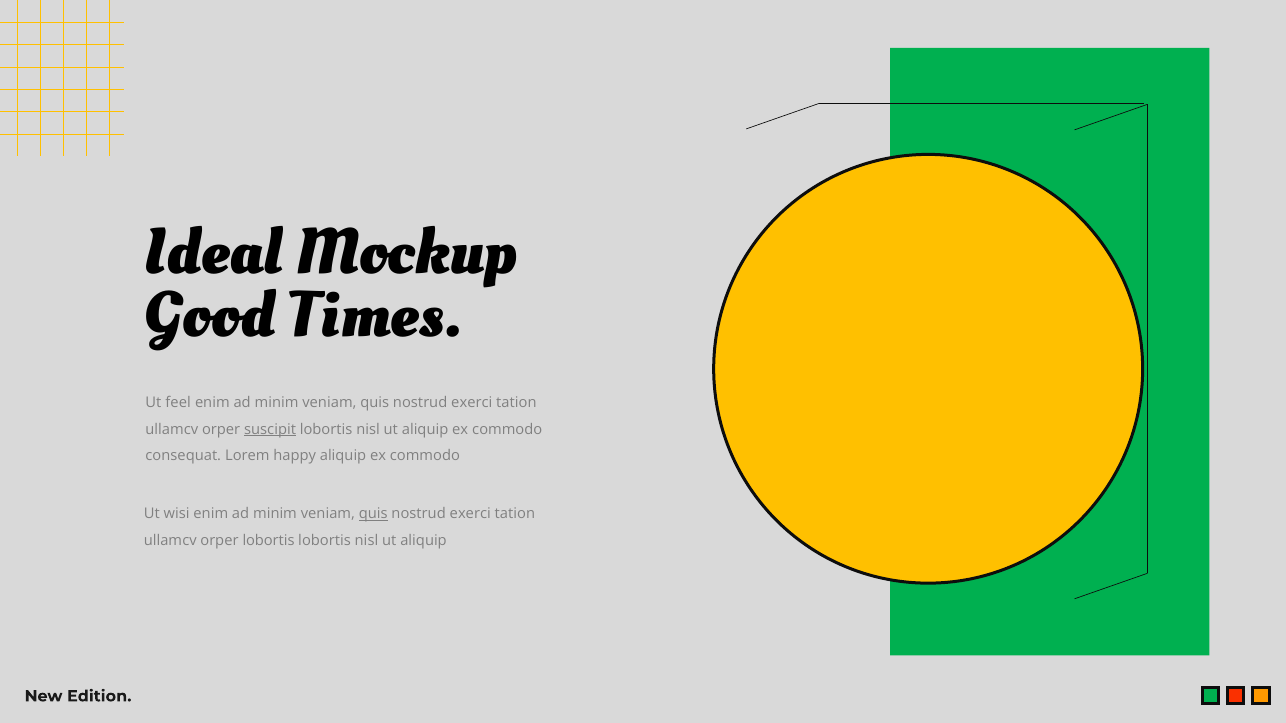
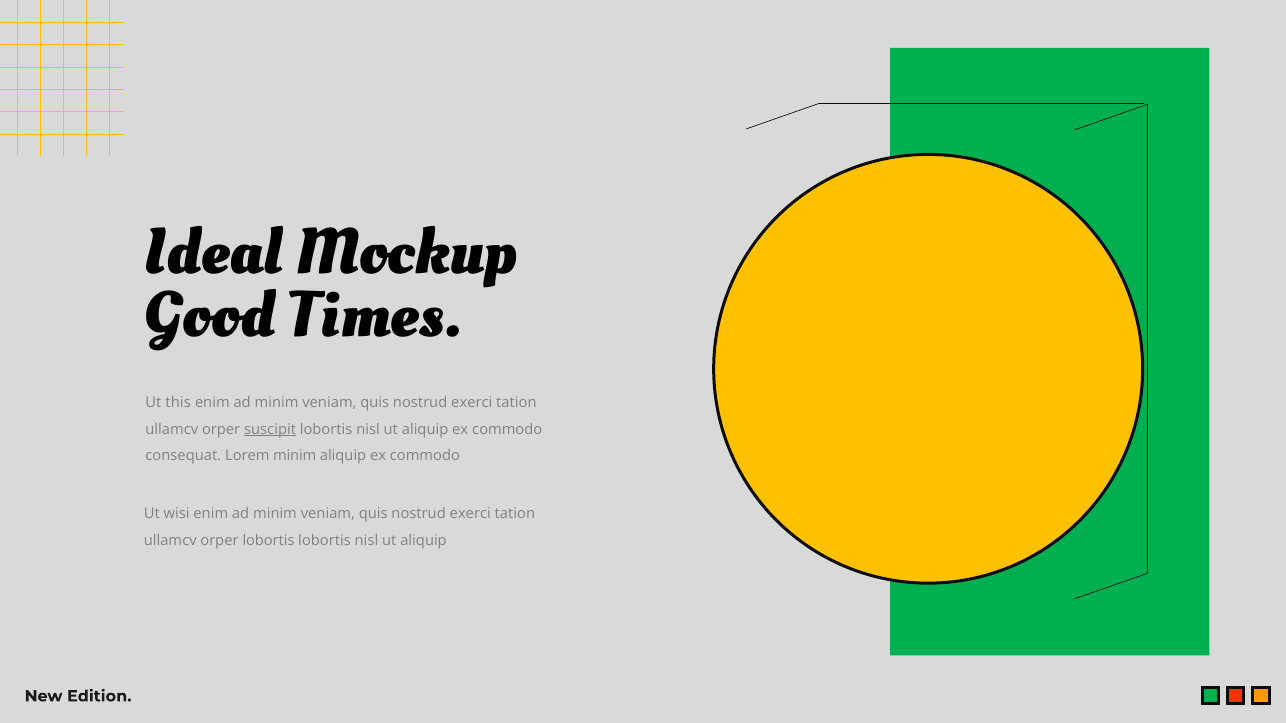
feel: feel -> this
Lorem happy: happy -> minim
quis at (373, 514) underline: present -> none
